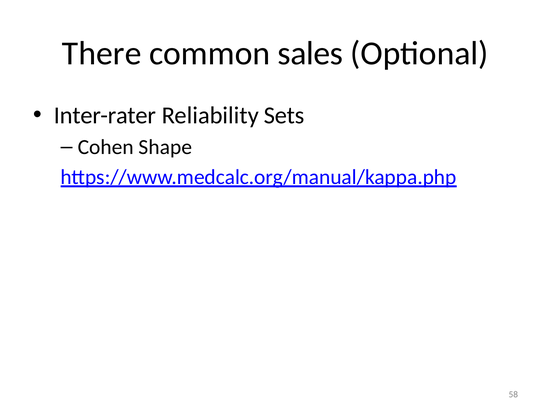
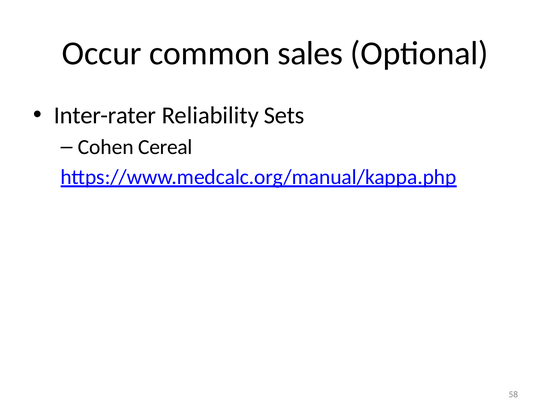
There: There -> Occur
Shape: Shape -> Cereal
